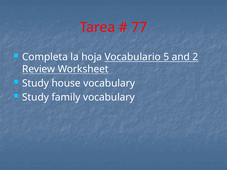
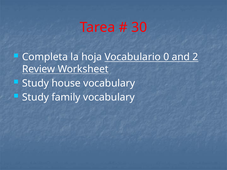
77: 77 -> 30
5: 5 -> 0
